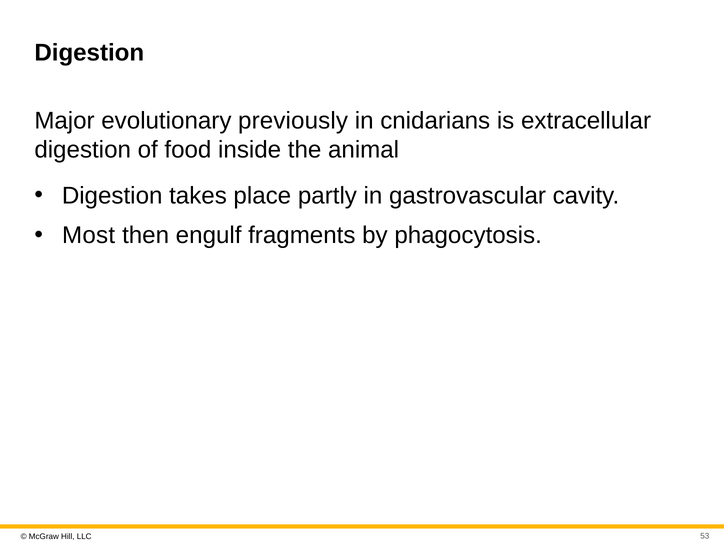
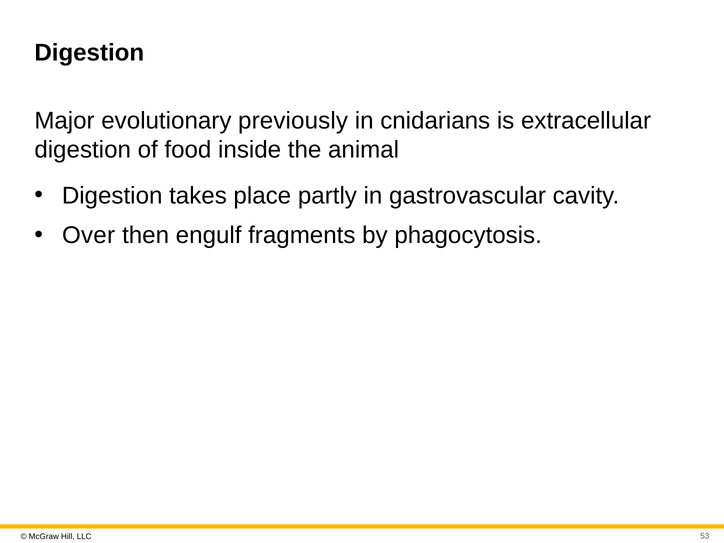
Most: Most -> Over
